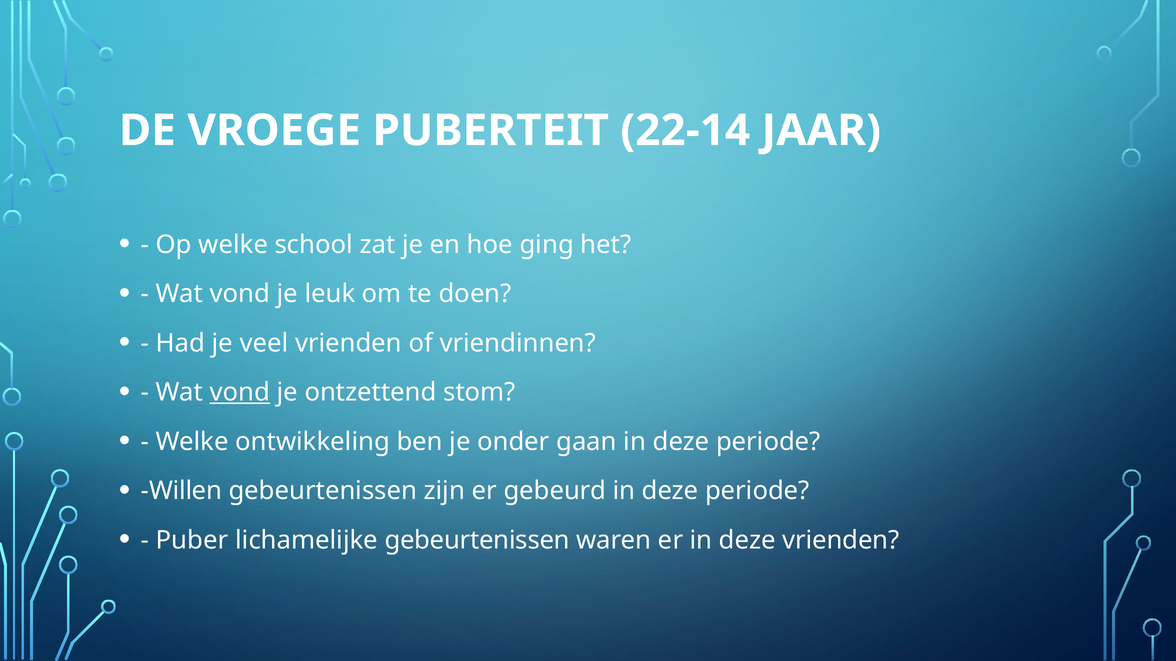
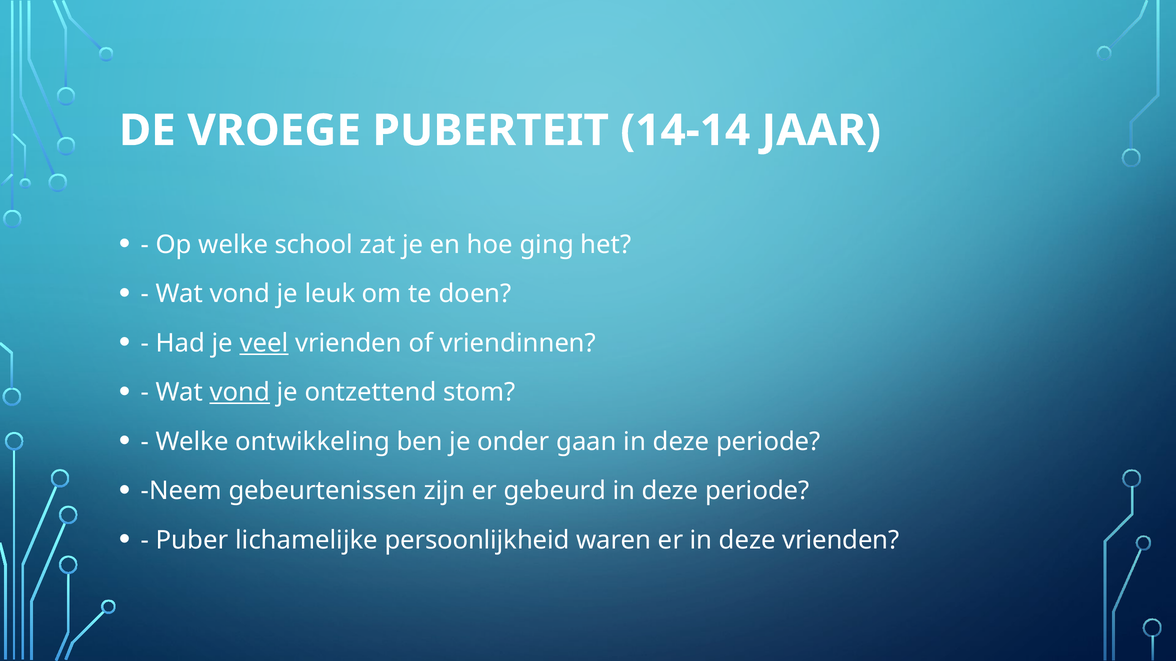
22-14: 22-14 -> 14-14
veel underline: none -> present
Willen: Willen -> Neem
lichamelijke gebeurtenissen: gebeurtenissen -> persoonlijkheid
